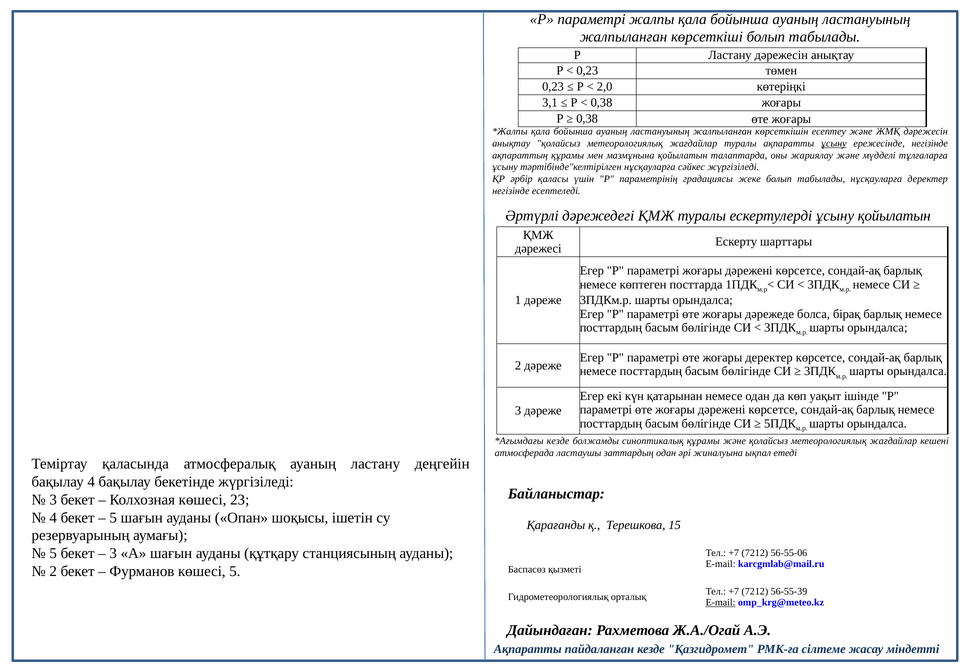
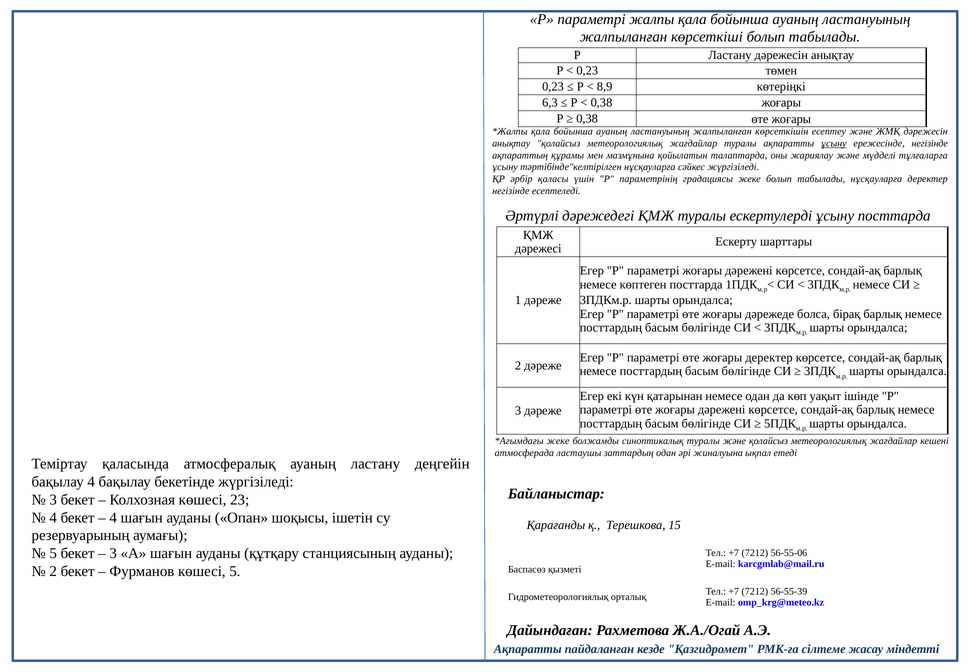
2,0: 2,0 -> 8,9
3,1: 3,1 -> 6,3
ұсыну қойылатын: қойылатын -> посттарда
кезде at (558, 441): кезде -> жеке
синоптикалық құрамы: құрамы -> туралы
5 at (113, 517): 5 -> 4
E-mail at (721, 602) underline: present -> none
